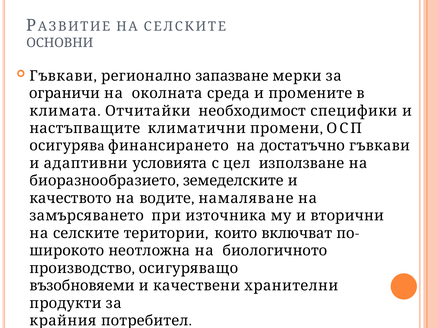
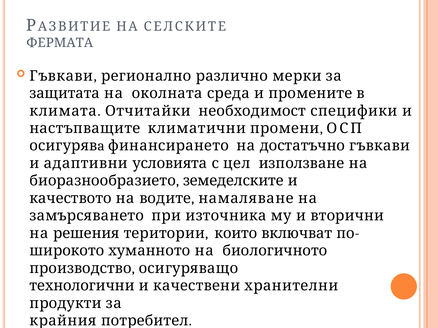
ОСНОВНИ: ОСНОВНИ -> ФЕРМАТА
запазване: запазване -> различно
ограничи: ограничи -> защитата
селските at (86, 234): селските -> решения
неотложна: неотложна -> хуманното
възобновяеми: възобновяеми -> технологични
